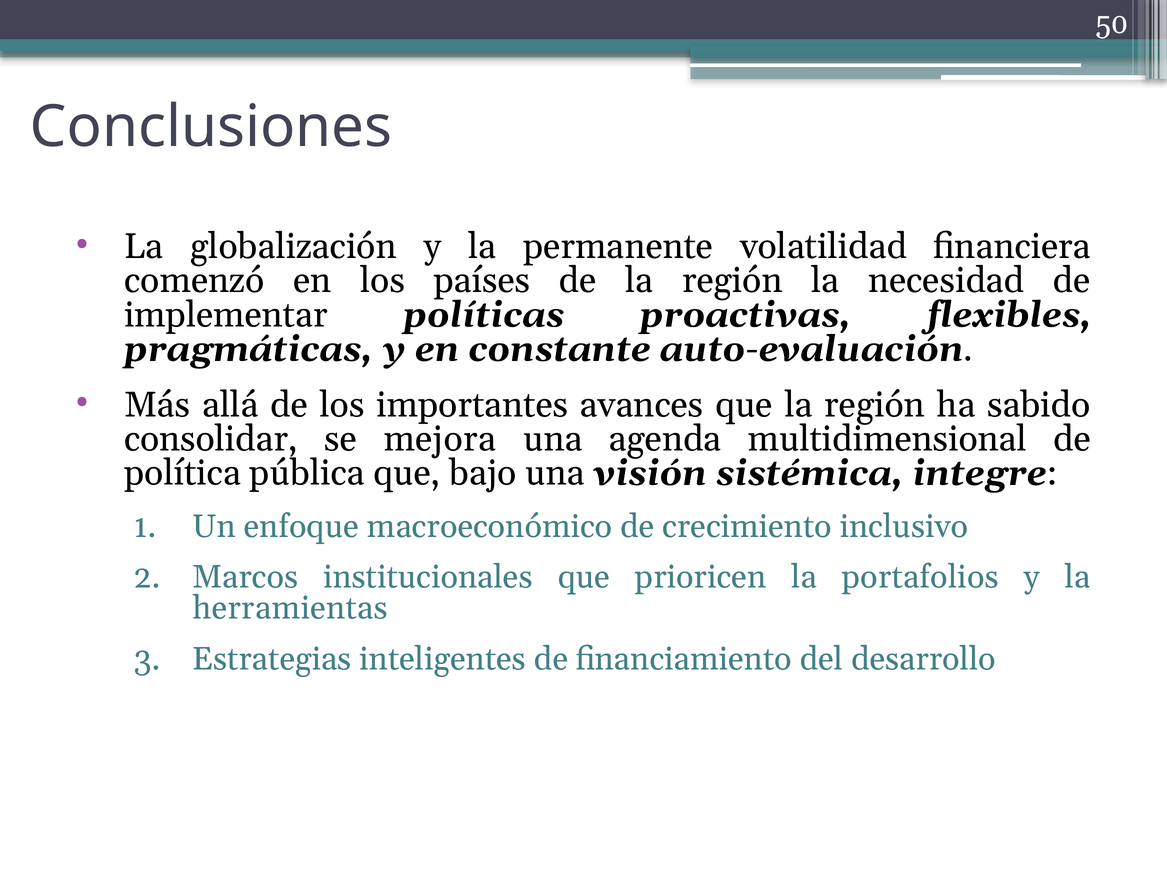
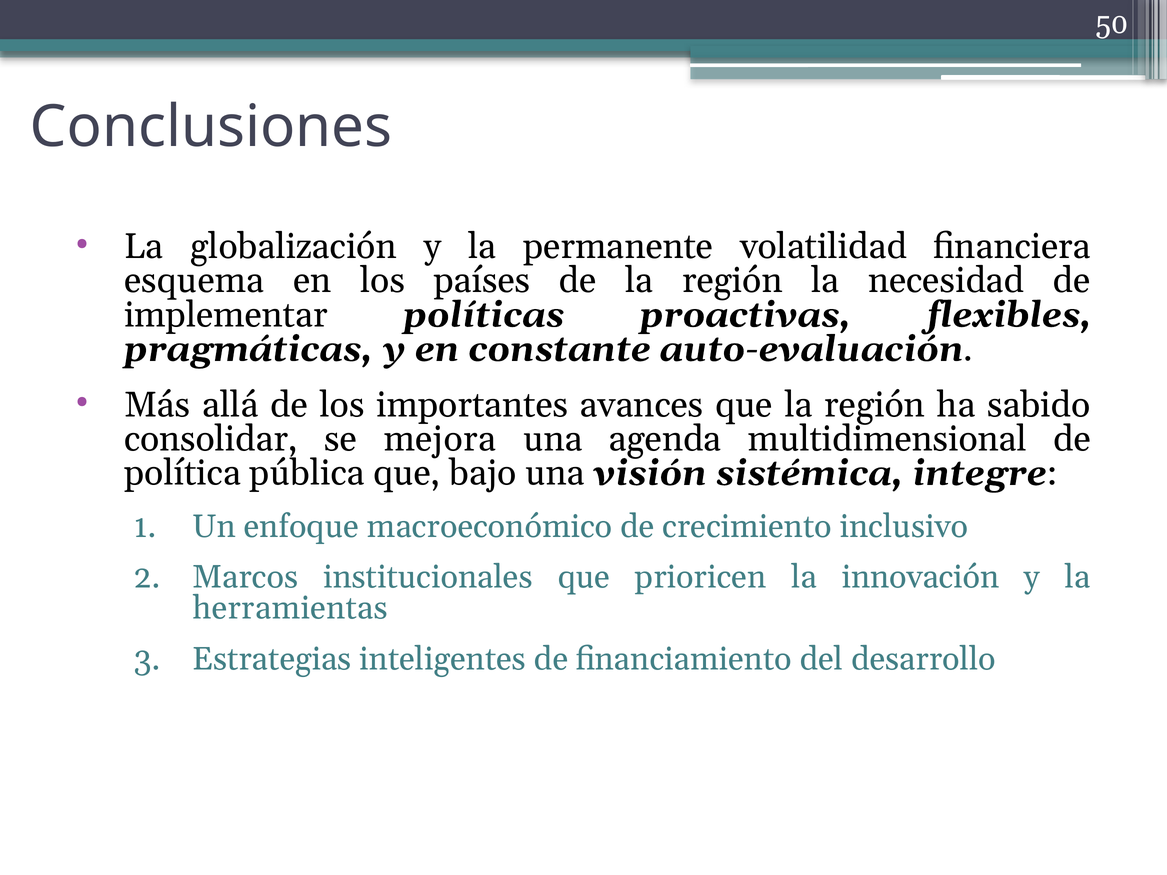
comenzó: comenzó -> esquema
portafolios: portafolios -> innovación
